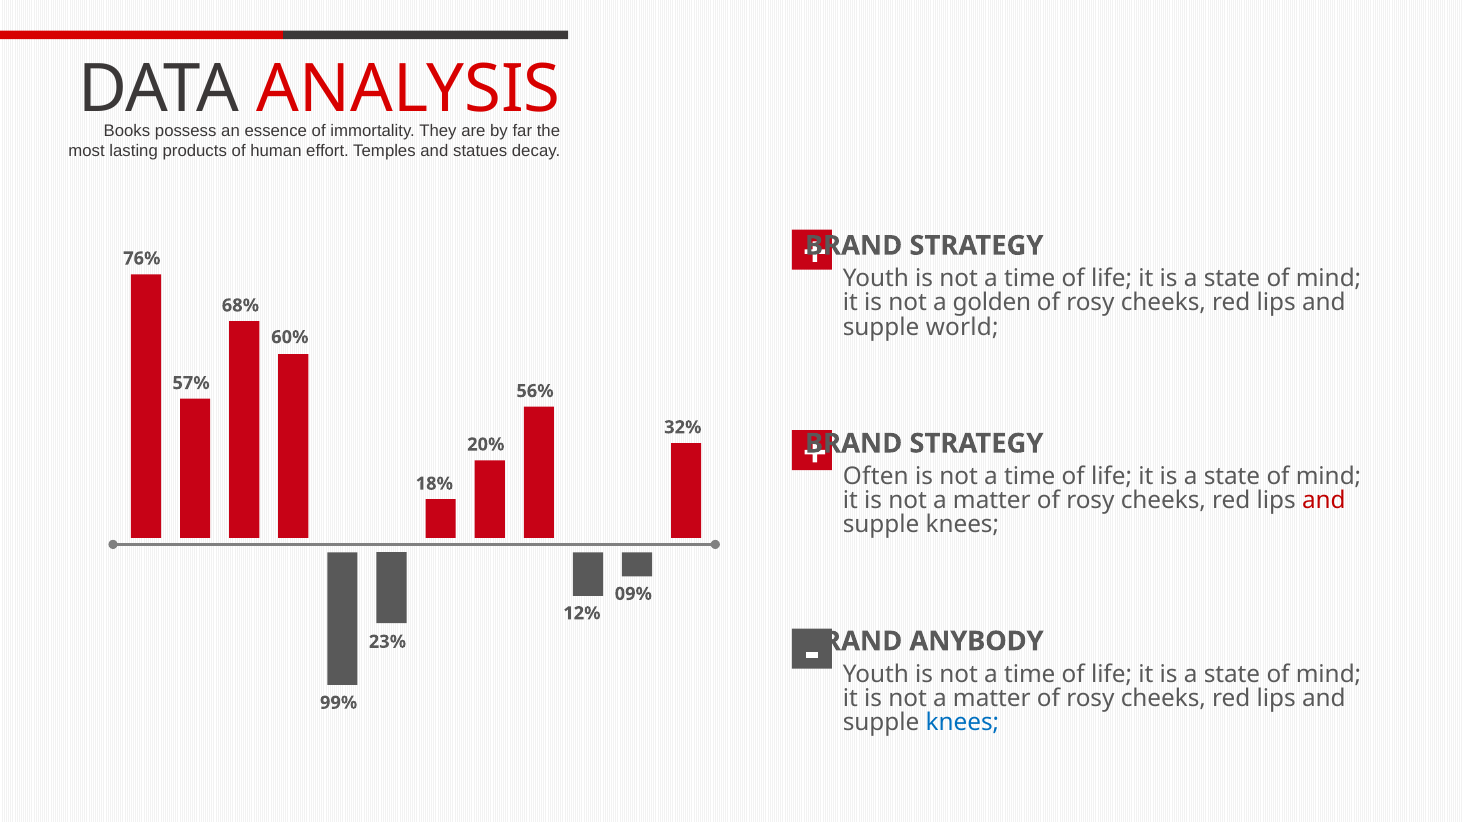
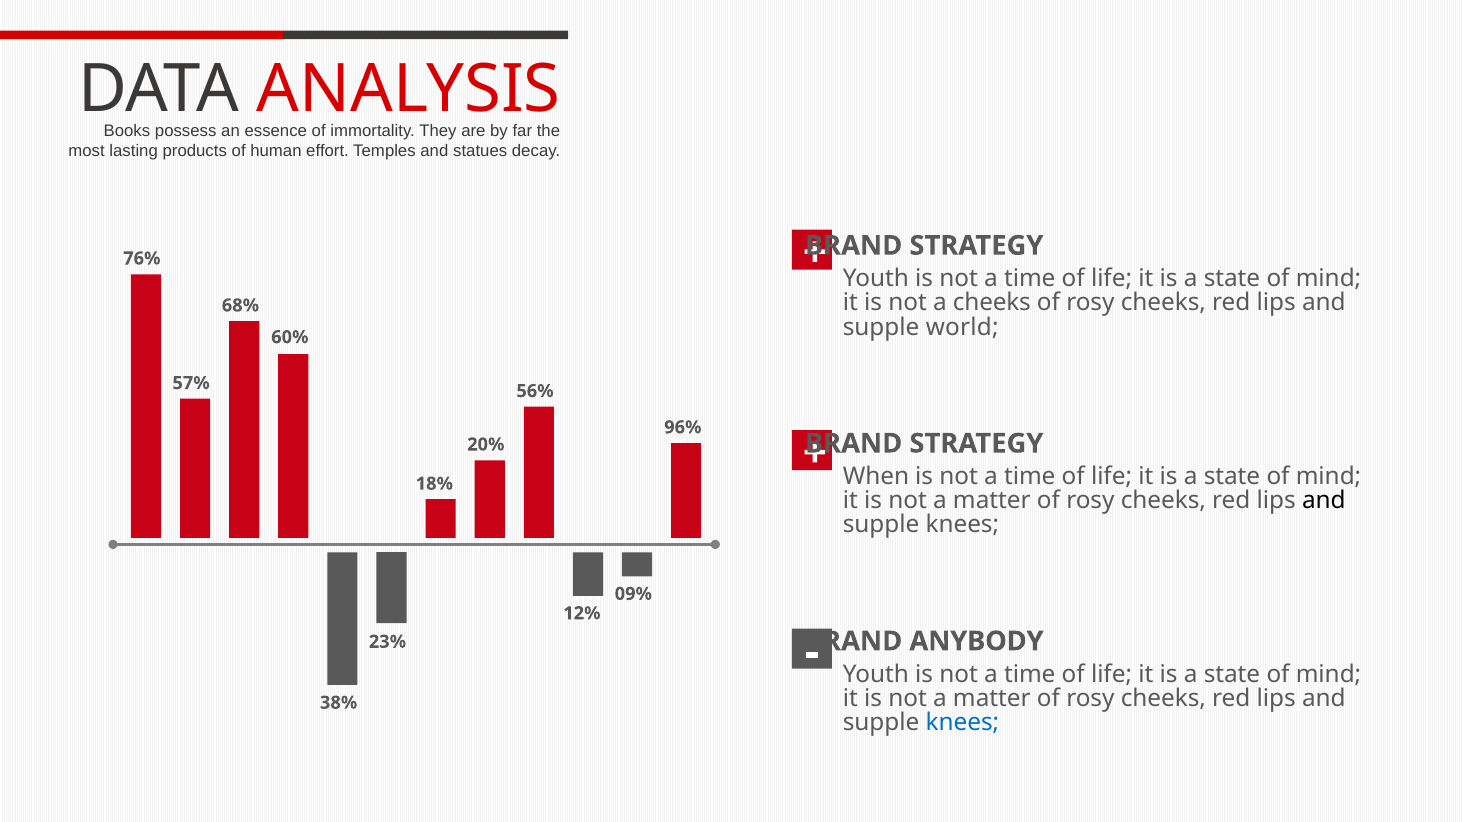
a golden: golden -> cheeks
32%: 32% -> 96%
Often: Often -> When
and at (1324, 501) colour: red -> black
99%: 99% -> 38%
